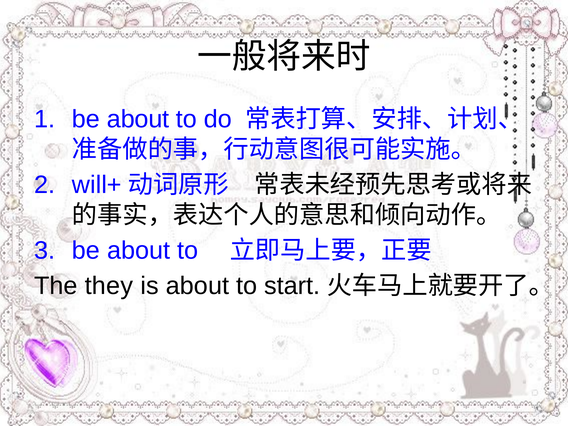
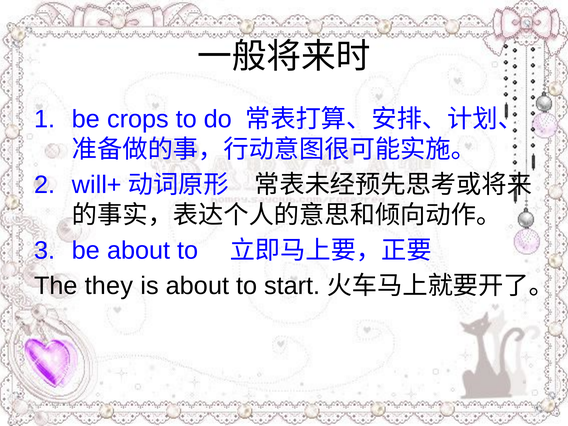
about at (138, 119): about -> crops
